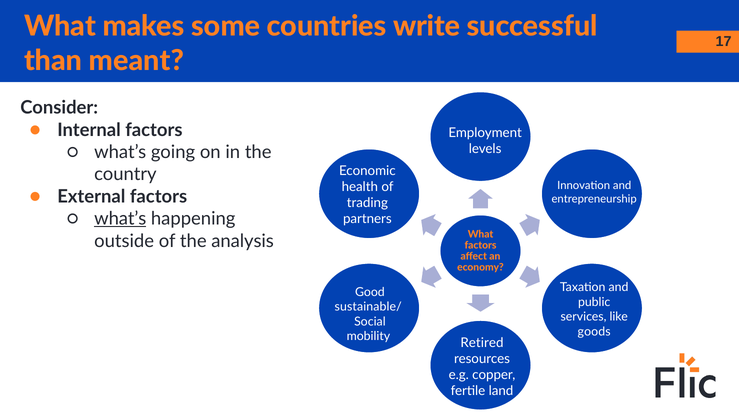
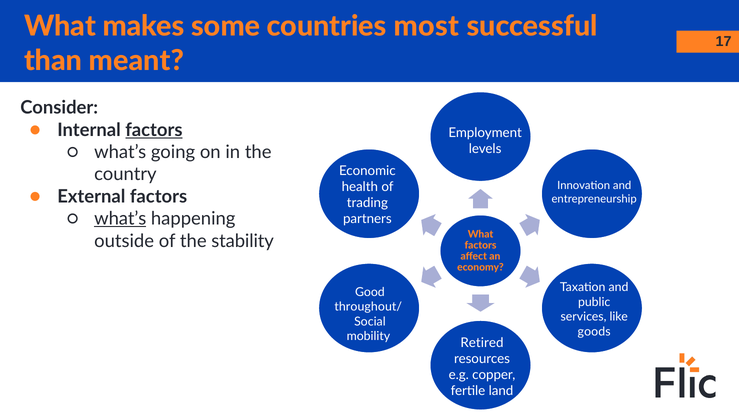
write: write -> most
factors at (154, 130) underline: none -> present
analysis: analysis -> stability
sustainable/: sustainable/ -> throughout/
